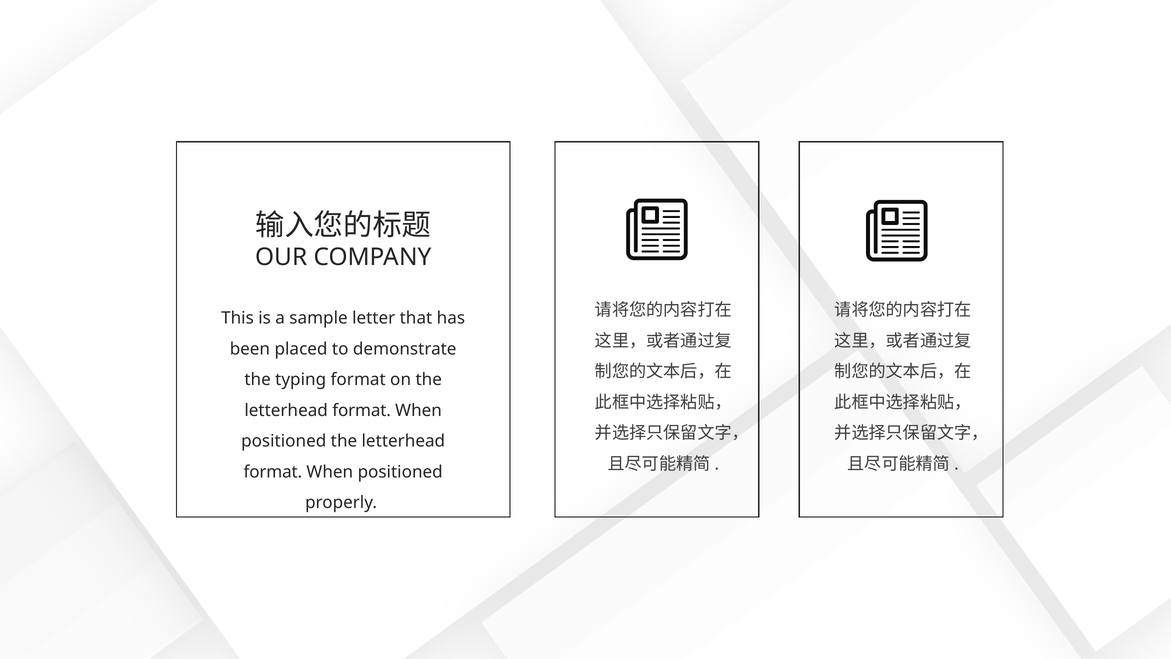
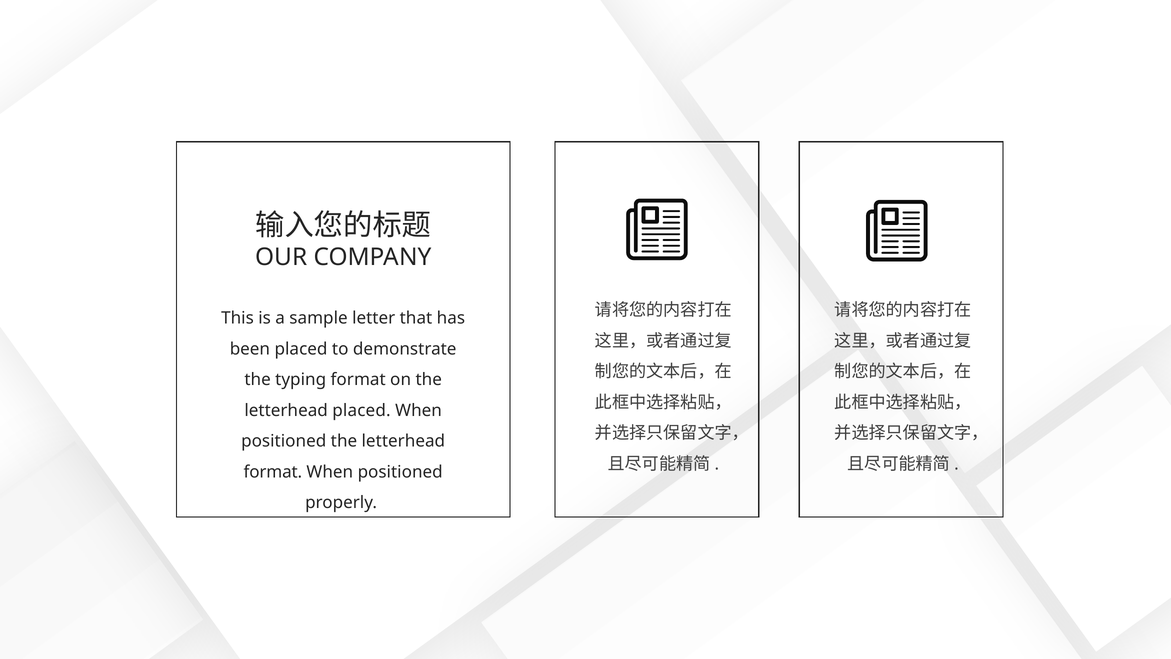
format at (362, 410): format -> placed
